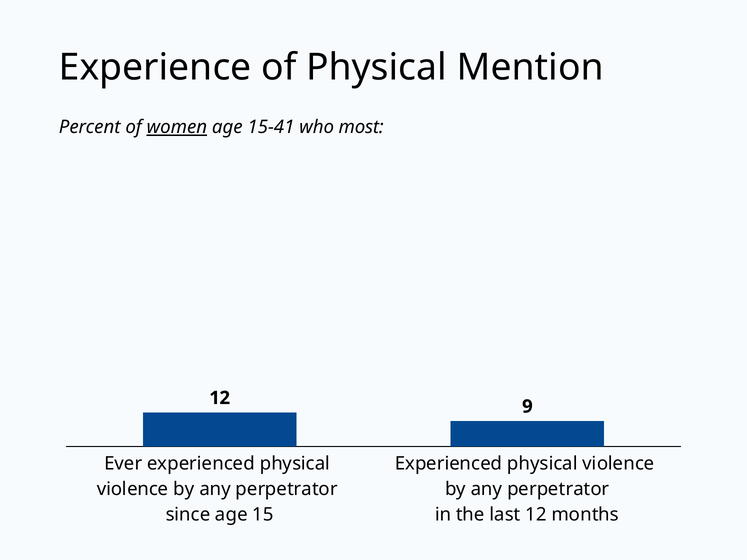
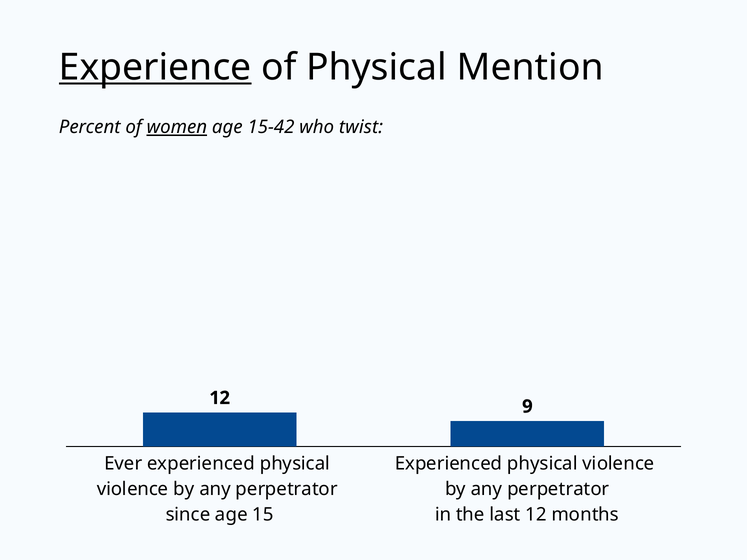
Experience underline: none -> present
15-41: 15-41 -> 15-42
most: most -> twist
